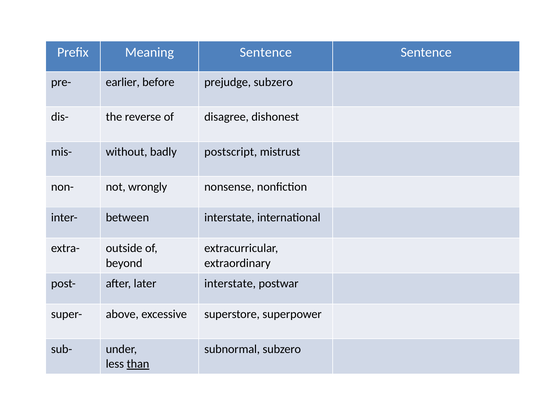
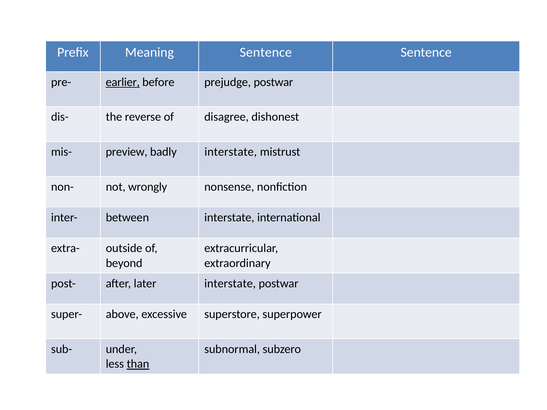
earlier underline: none -> present
prejudge subzero: subzero -> postwar
without: without -> preview
badly postscript: postscript -> interstate
